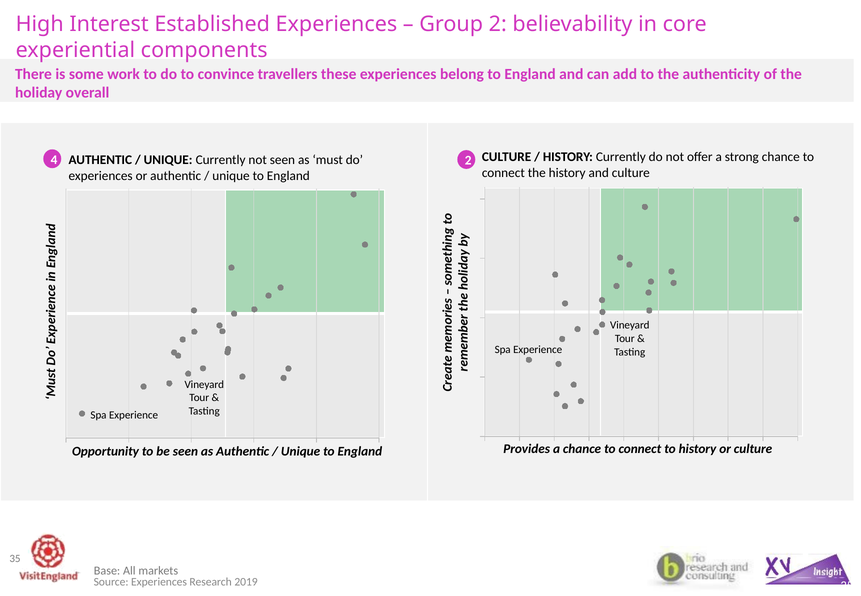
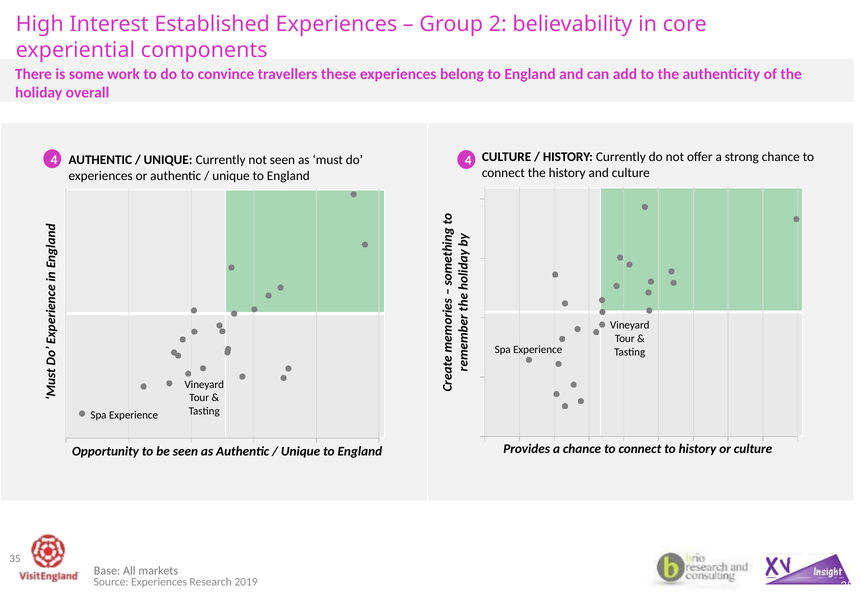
4 2: 2 -> 4
